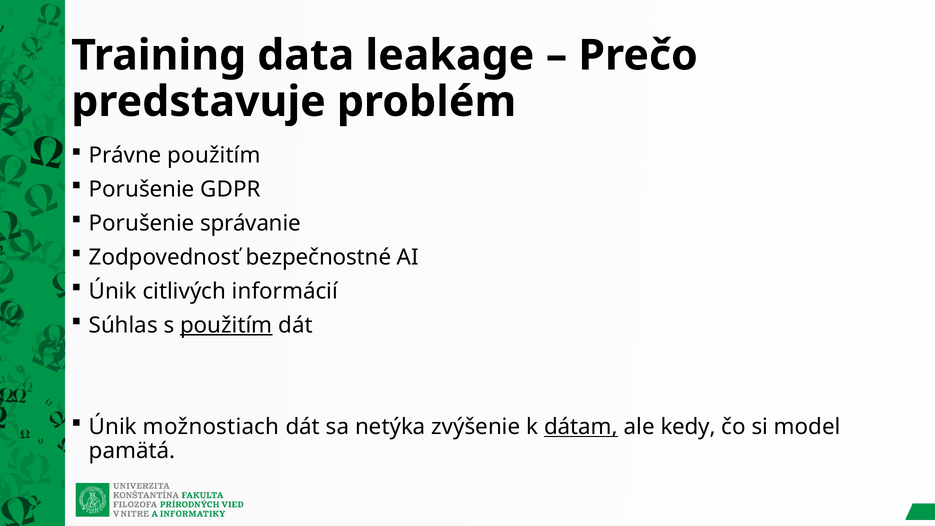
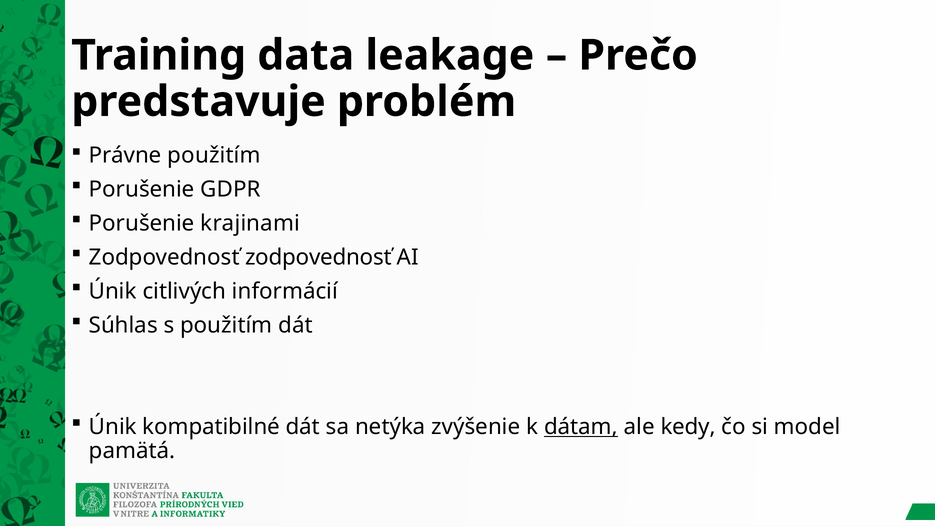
správanie: správanie -> krajinami
Zodpovednosť bezpečnostné: bezpečnostné -> zodpovednosť
použitím at (226, 325) underline: present -> none
možnostiach: možnostiach -> kompatibilné
